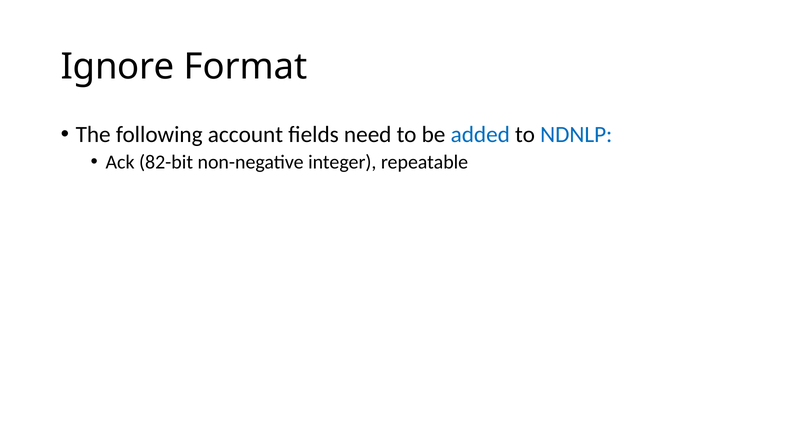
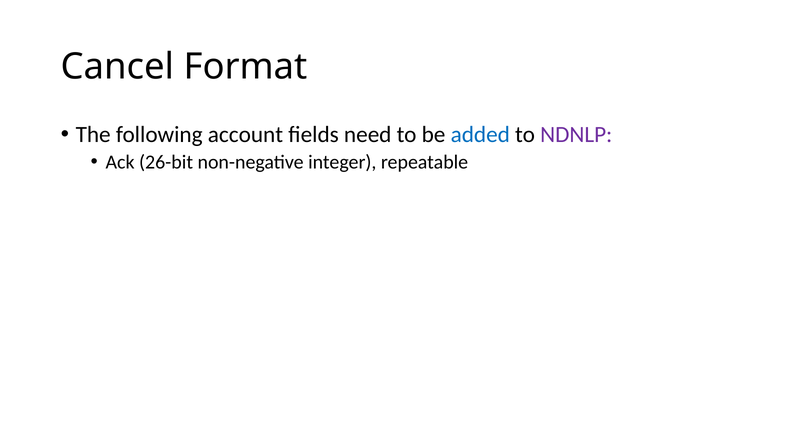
Ignore: Ignore -> Cancel
NDNLP colour: blue -> purple
82-bit: 82-bit -> 26-bit
